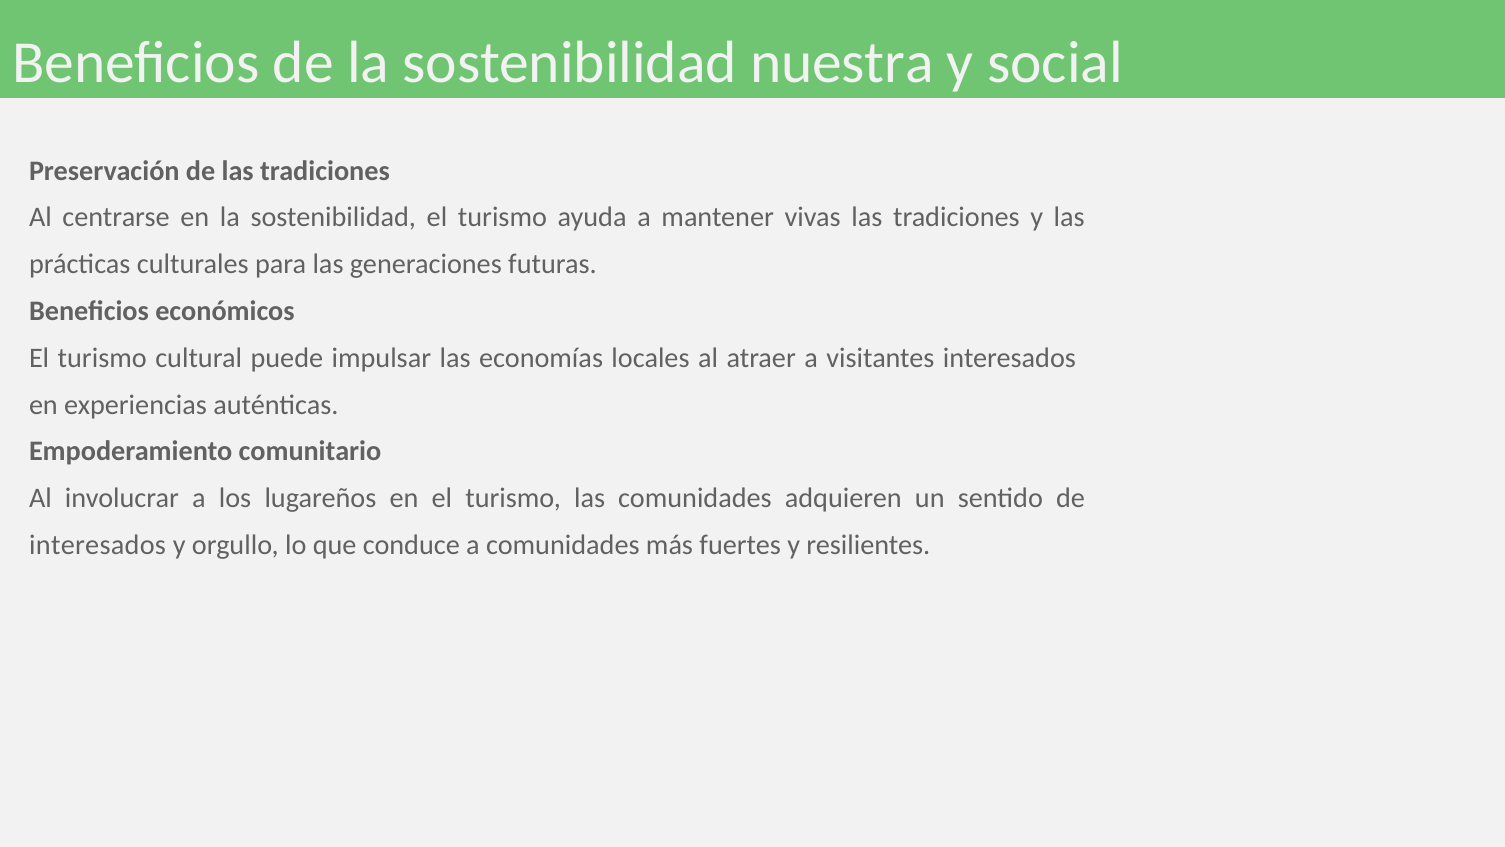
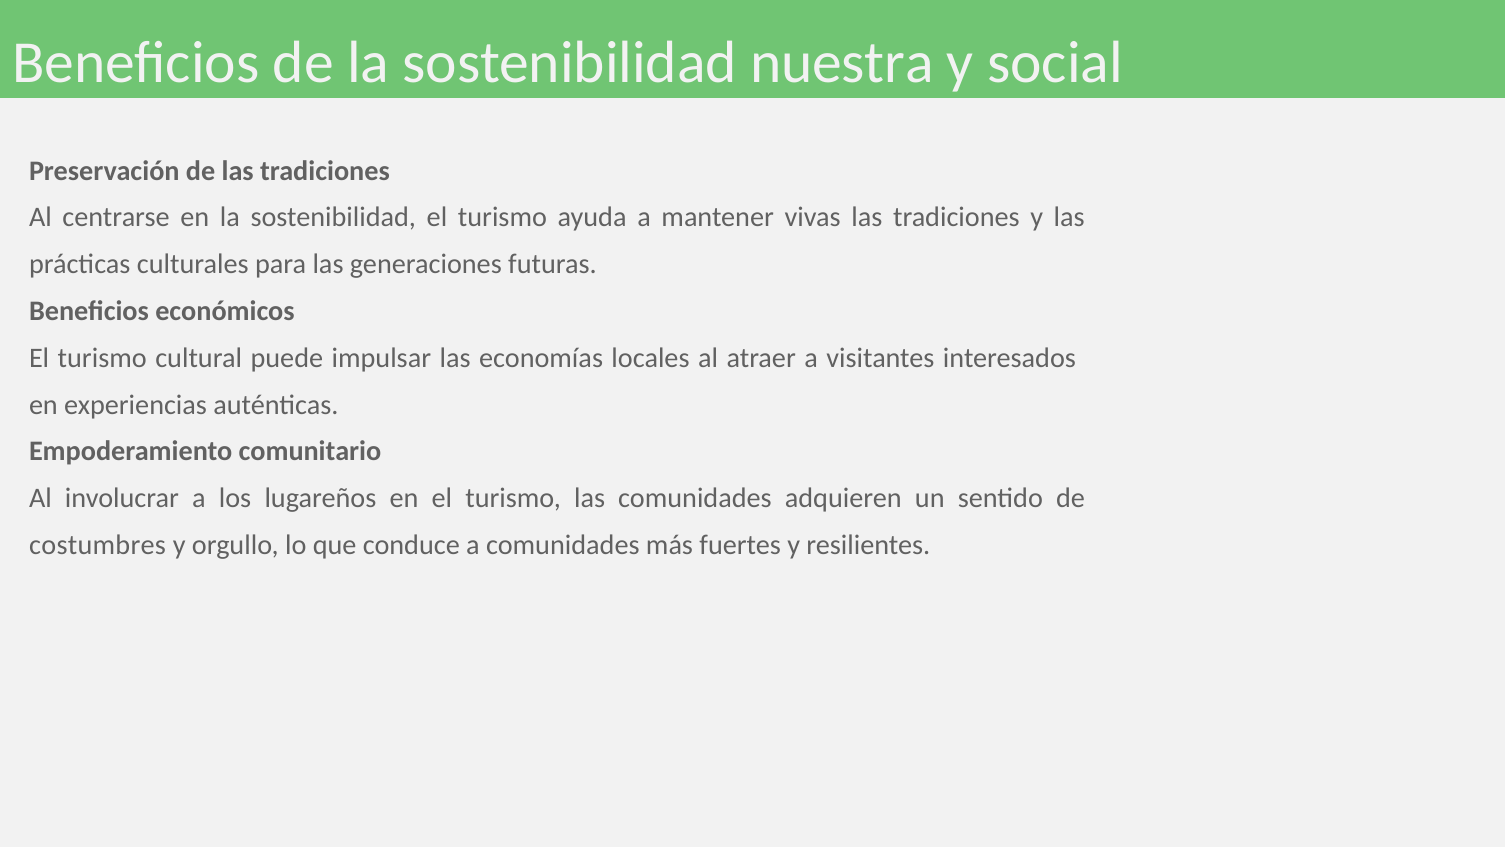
interesados at (98, 545): interesados -> costumbres
